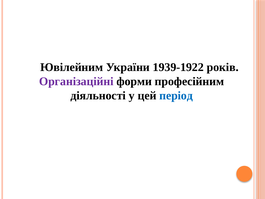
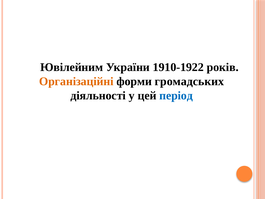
1939-1922: 1939-1922 -> 1910-1922
Організаційні colour: purple -> orange
професійним: професійним -> громадських
